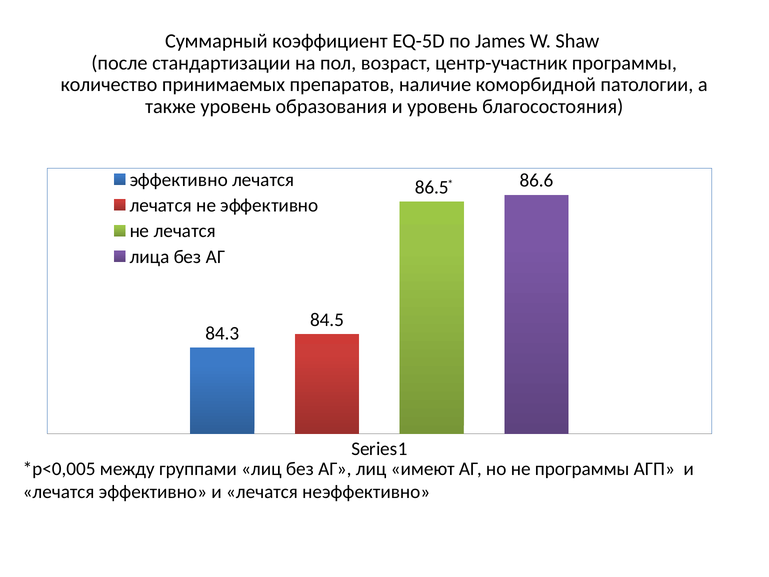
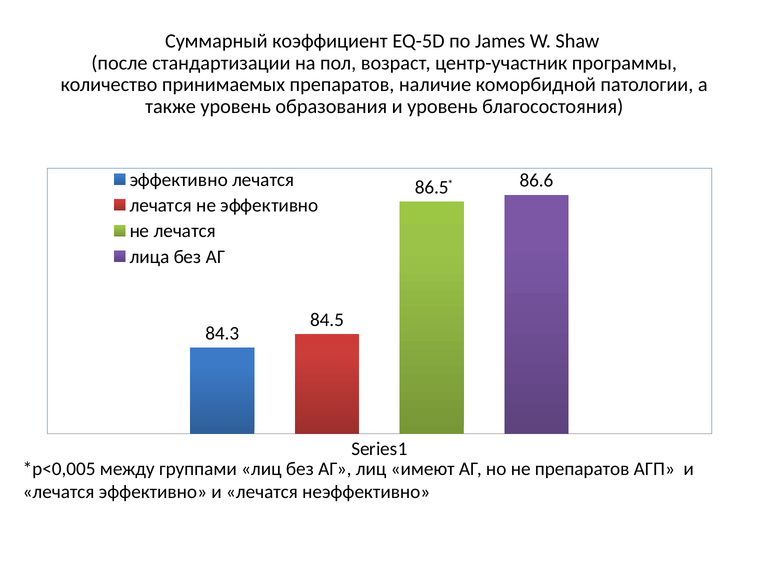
не программы: программы -> препаратов
